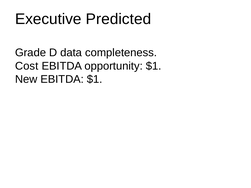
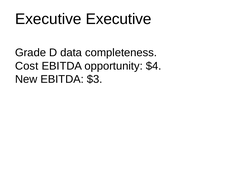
Executive Predicted: Predicted -> Executive
opportunity $1: $1 -> $4
EBITDA $1: $1 -> $3
